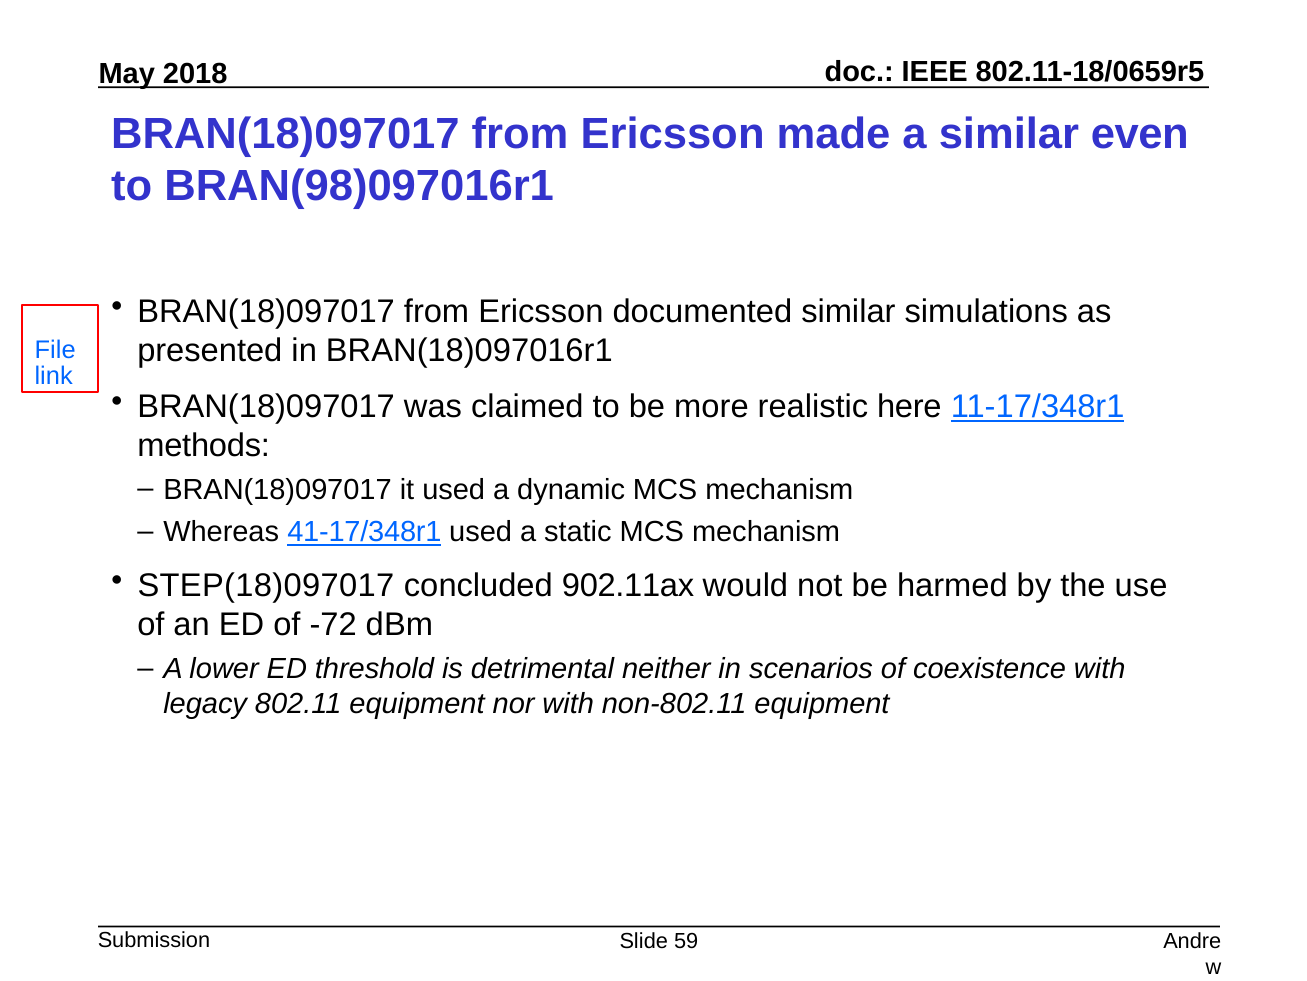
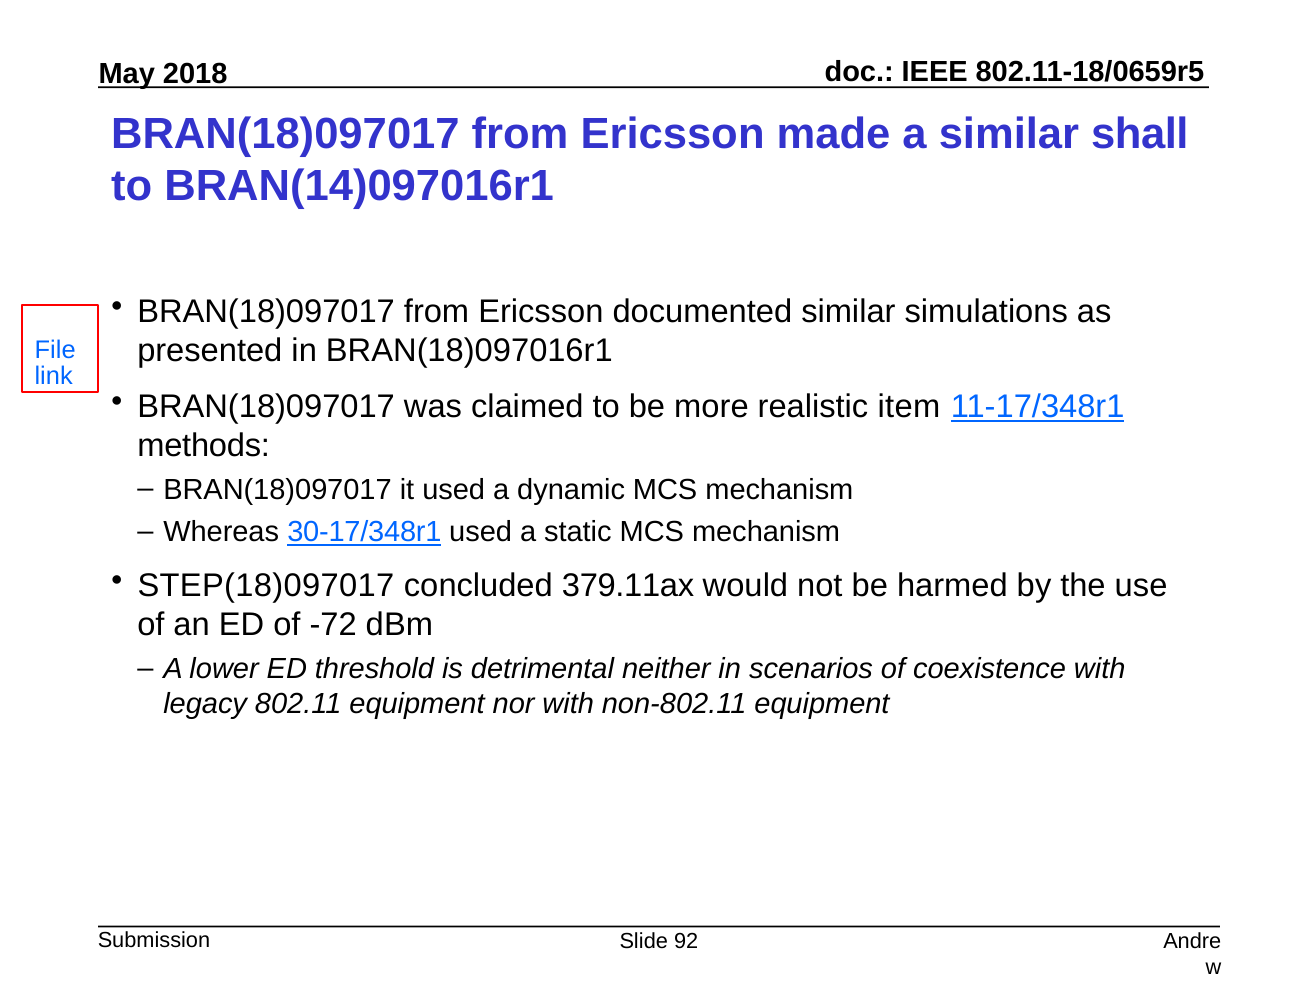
even: even -> shall
BRAN(98)097016r1: BRAN(98)097016r1 -> BRAN(14)097016r1
here: here -> item
41-17/348r1: 41-17/348r1 -> 30-17/348r1
902.11ax: 902.11ax -> 379.11ax
59: 59 -> 92
